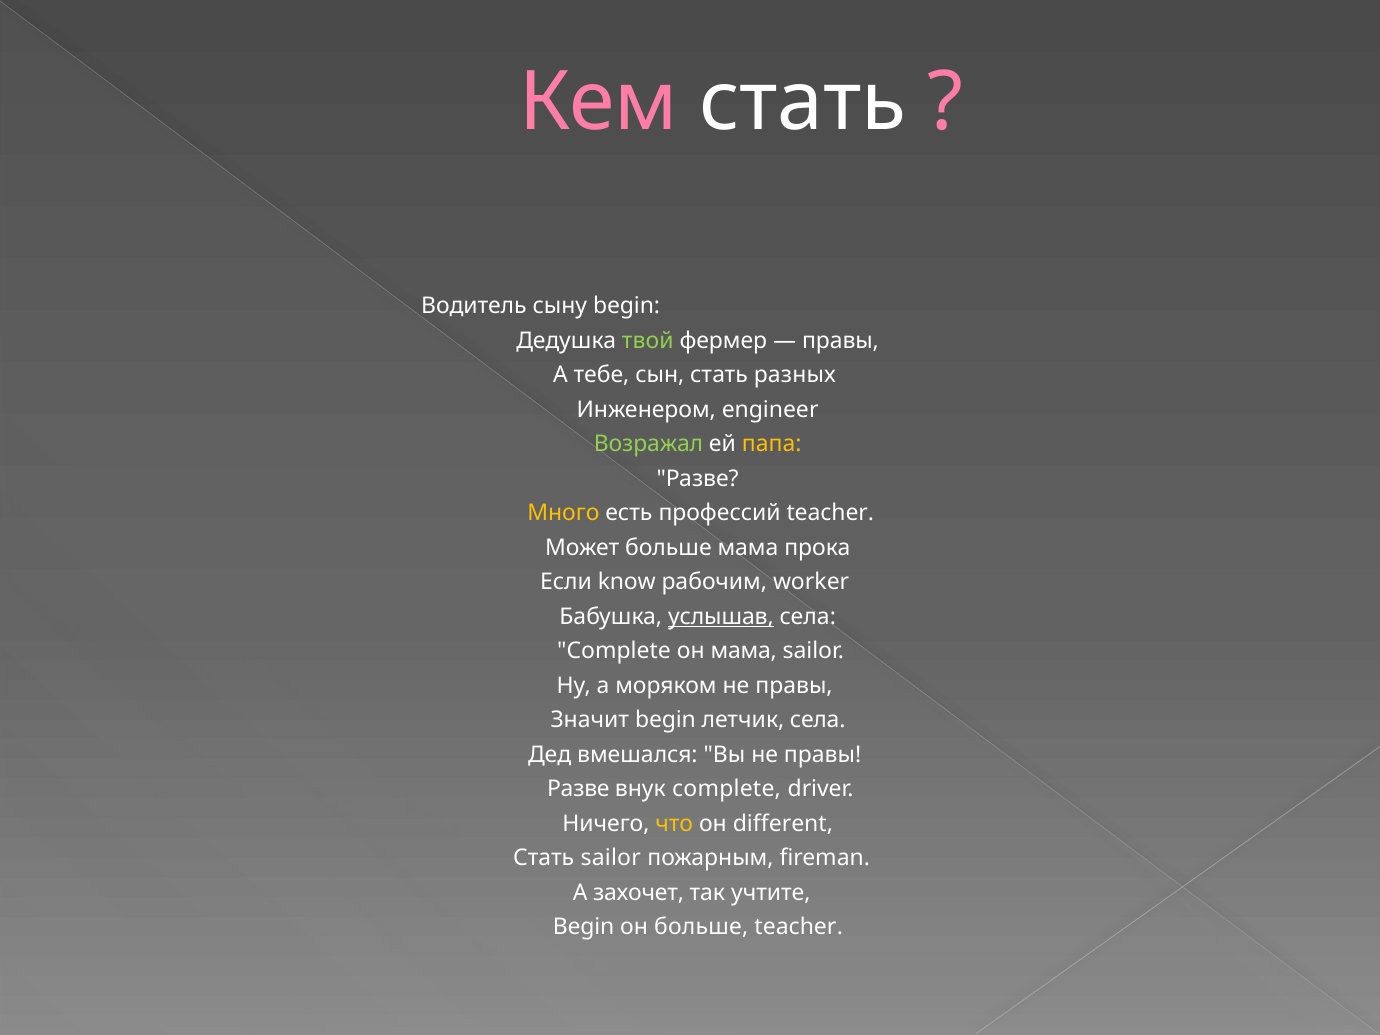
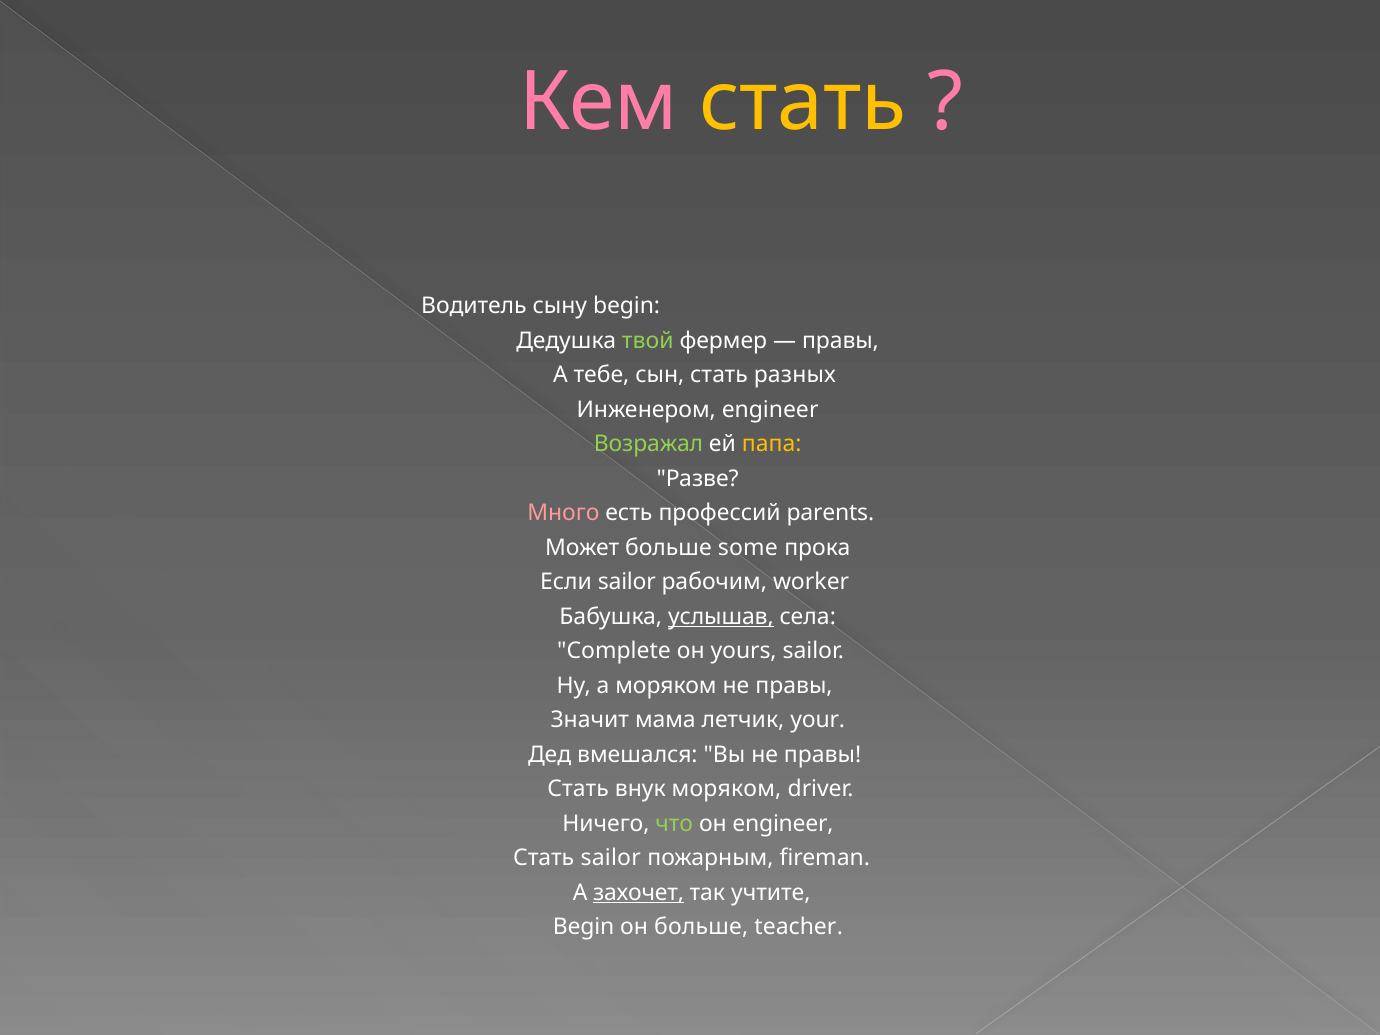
стать at (803, 102) colour: white -> yellow
Много colour: yellow -> pink
профессий teacher: teacher -> parents
больше мама: мама -> some
Если know: know -> sailor
он мама: мама -> yours
Значит begin: begin -> мама
летчик села: села -> your
Разве at (578, 789): Разве -> Стать
внук complete: complete -> моряком
что colour: yellow -> light green
он different: different -> engineer
захочет underline: none -> present
